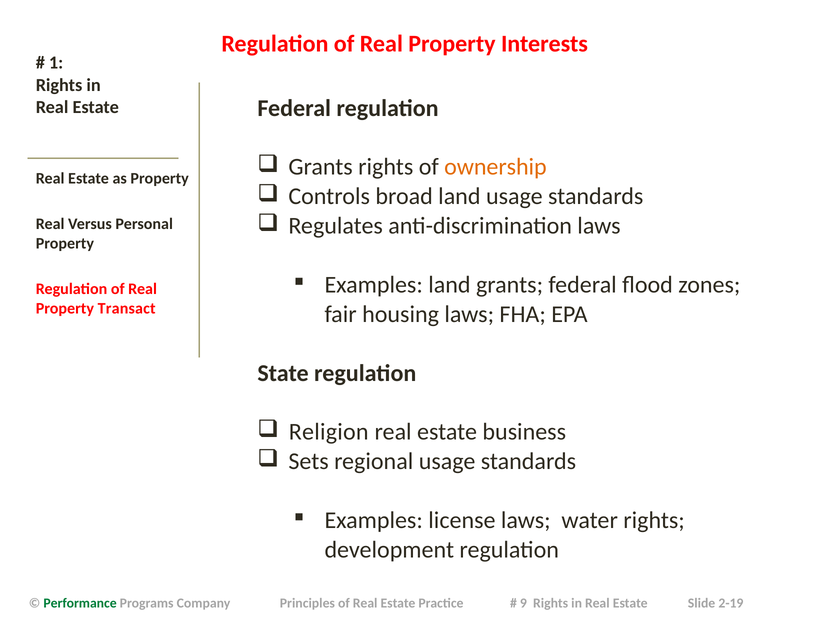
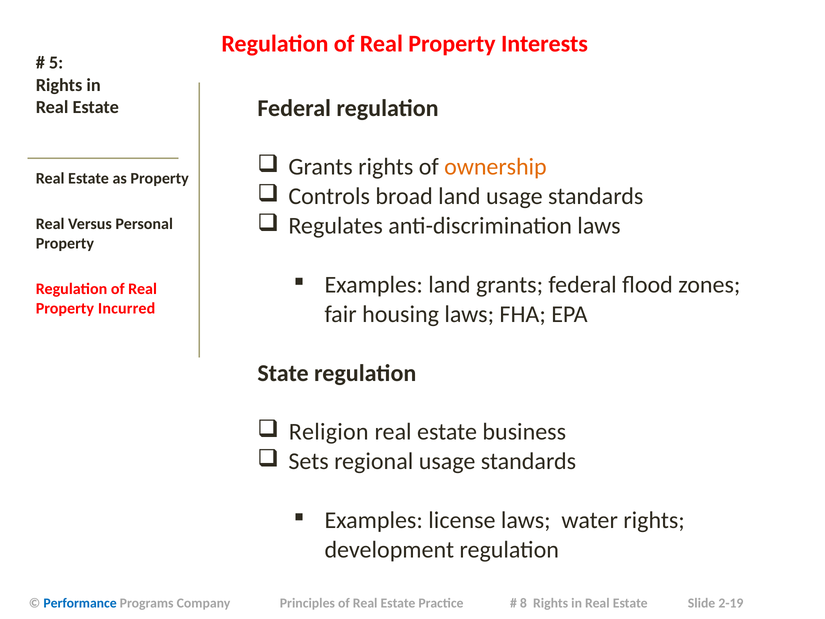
1: 1 -> 5
Transact: Transact -> Incurred
Performance colour: green -> blue
9: 9 -> 8
